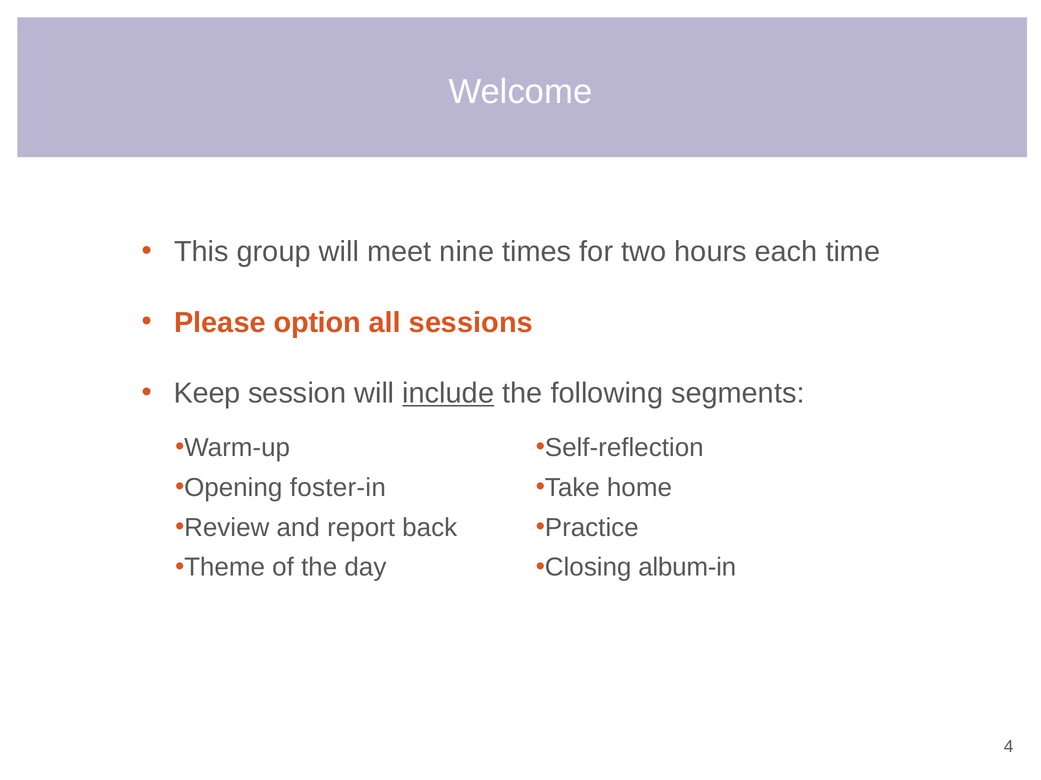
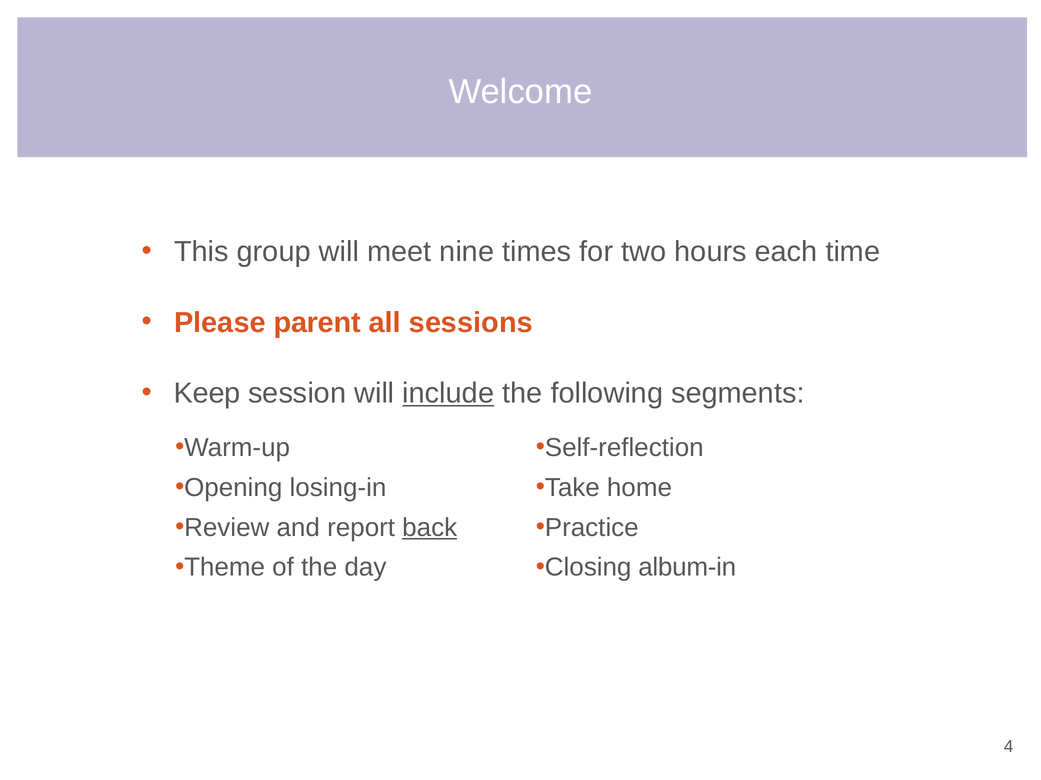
option: option -> parent
foster-in: foster-in -> losing-in
back underline: none -> present
